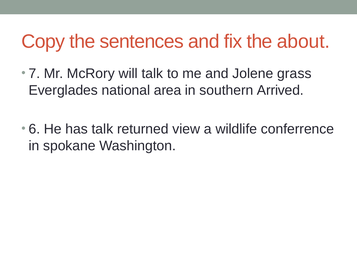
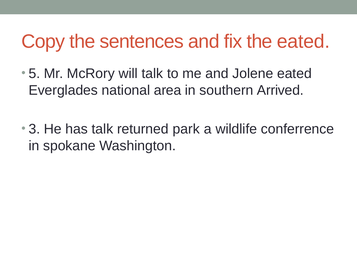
the about: about -> eated
7: 7 -> 5
Jolene grass: grass -> eated
6: 6 -> 3
view: view -> park
